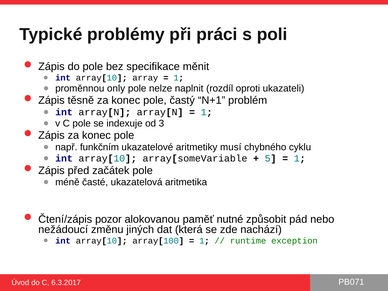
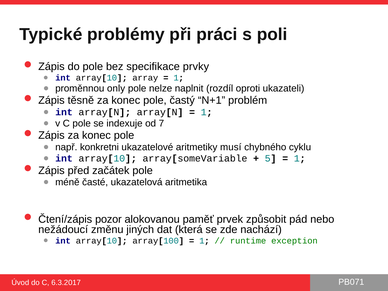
měnit: měnit -> prvky
3: 3 -> 7
funkčním: funkčním -> konkretni
nutné: nutné -> prvek
